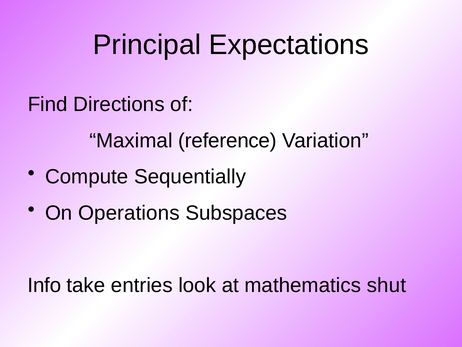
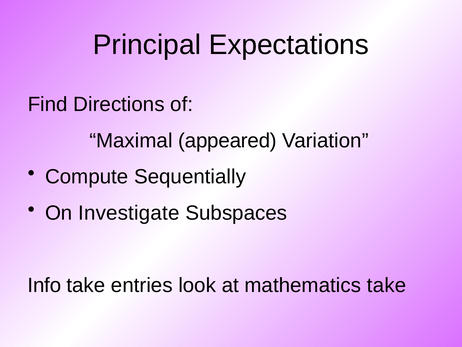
reference: reference -> appeared
Operations: Operations -> Investigate
mathematics shut: shut -> take
